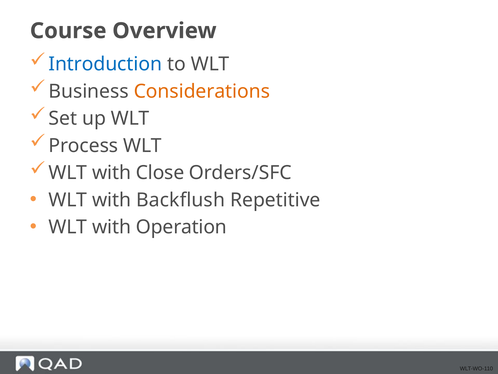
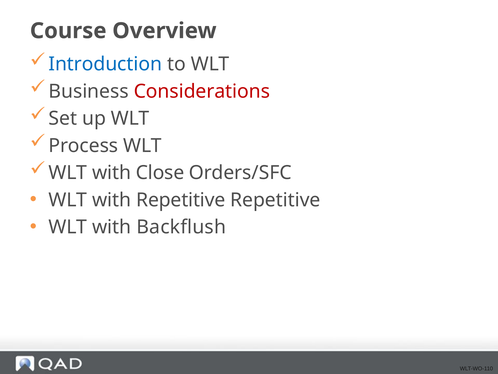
Considerations colour: orange -> red
with Backflush: Backflush -> Repetitive
Operation: Operation -> Backflush
